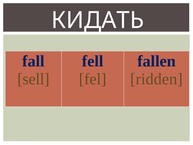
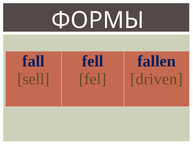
КИДАТЬ: КИДАТЬ -> ФОРМЫ
ridden: ridden -> driven
